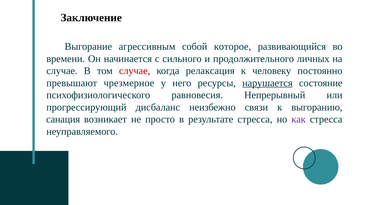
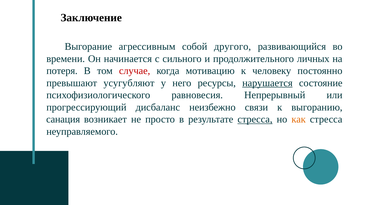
которое: которое -> другого
случае at (62, 71): случае -> потеря
релаксация: релаксация -> мотивацию
чрезмерное: чрезмерное -> усугубляют
стресса at (255, 120) underline: none -> present
как colour: purple -> orange
